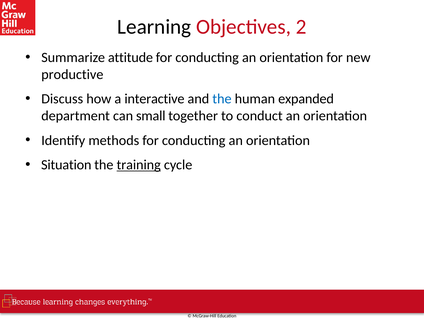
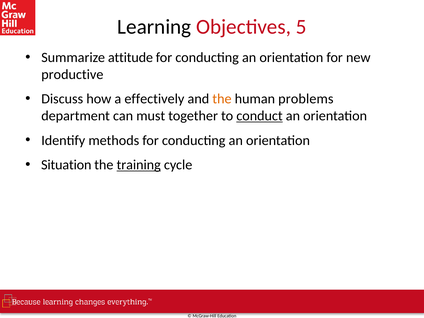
2: 2 -> 5
interactive: interactive -> effectively
the at (222, 99) colour: blue -> orange
expanded: expanded -> problems
small: small -> must
conduct underline: none -> present
